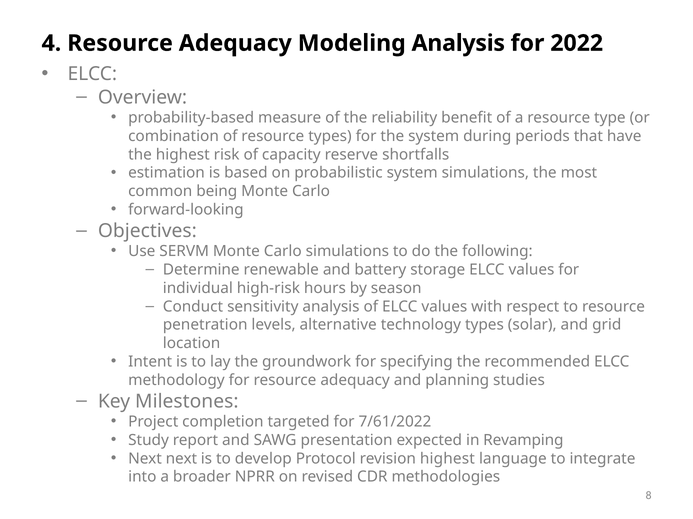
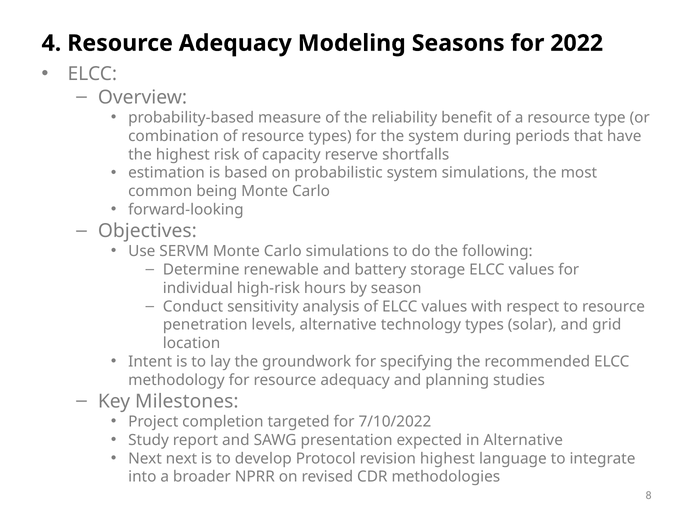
Modeling Analysis: Analysis -> Seasons
7/61/2022: 7/61/2022 -> 7/10/2022
in Revamping: Revamping -> Alternative
